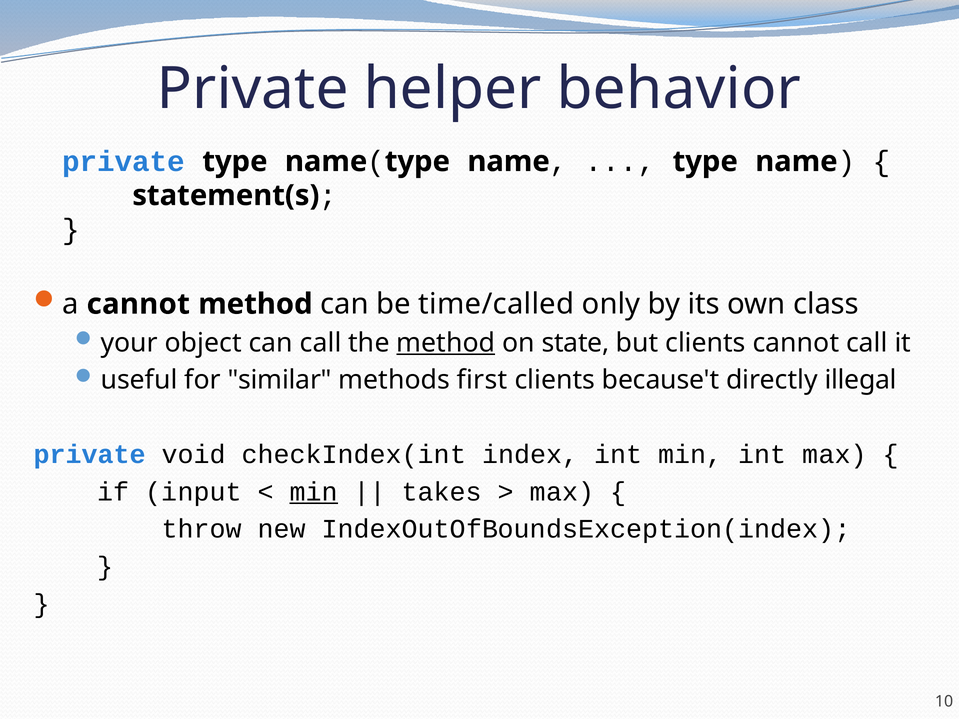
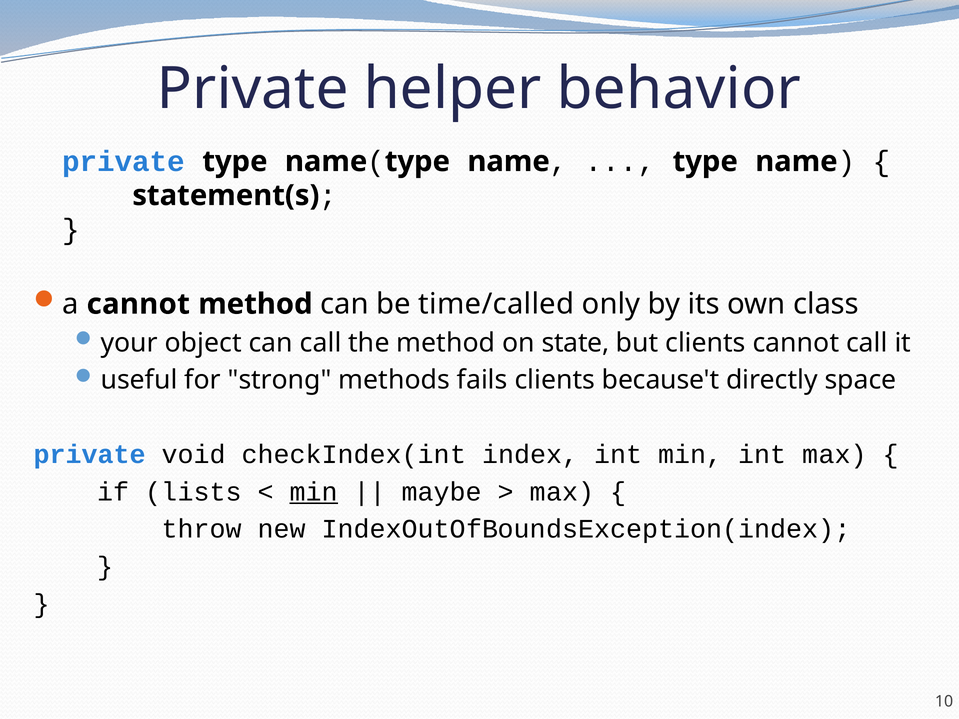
method at (446, 343) underline: present -> none
similar: similar -> strong
first: first -> fails
illegal: illegal -> space
input: input -> lists
takes: takes -> maybe
